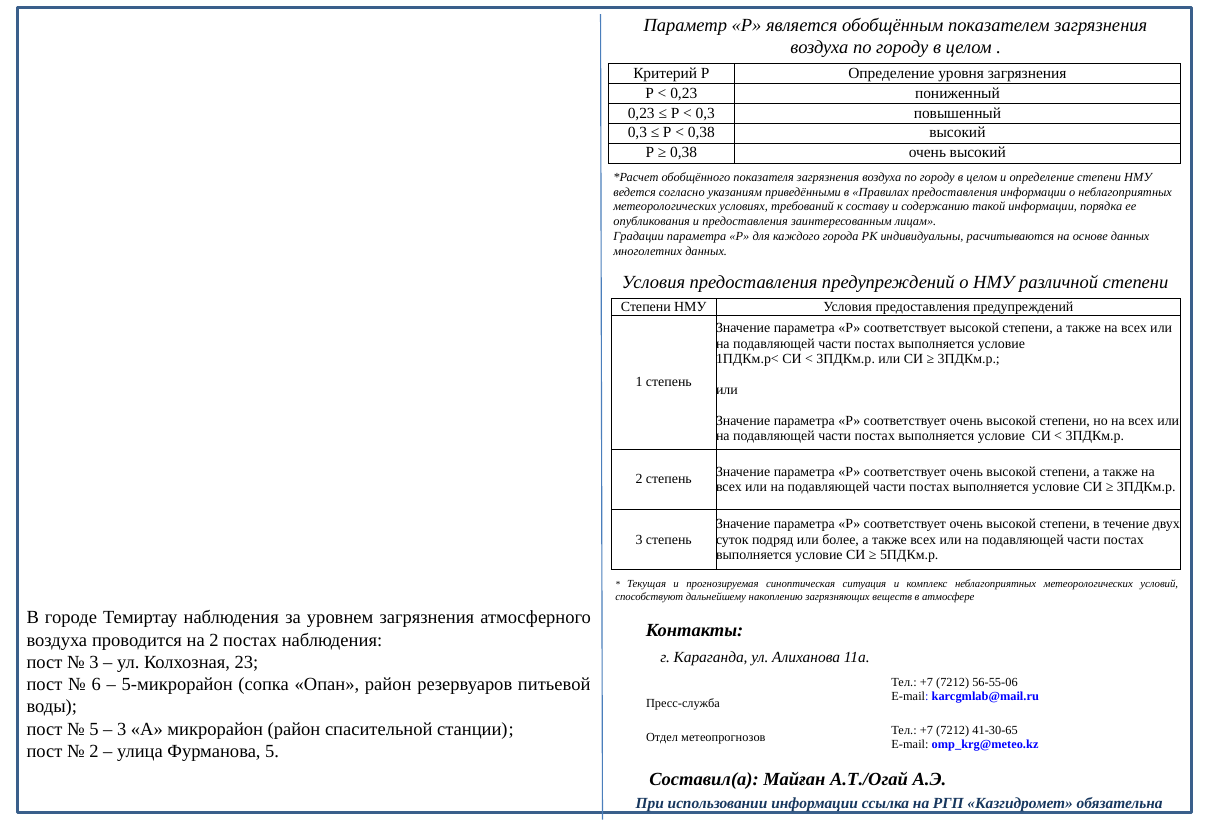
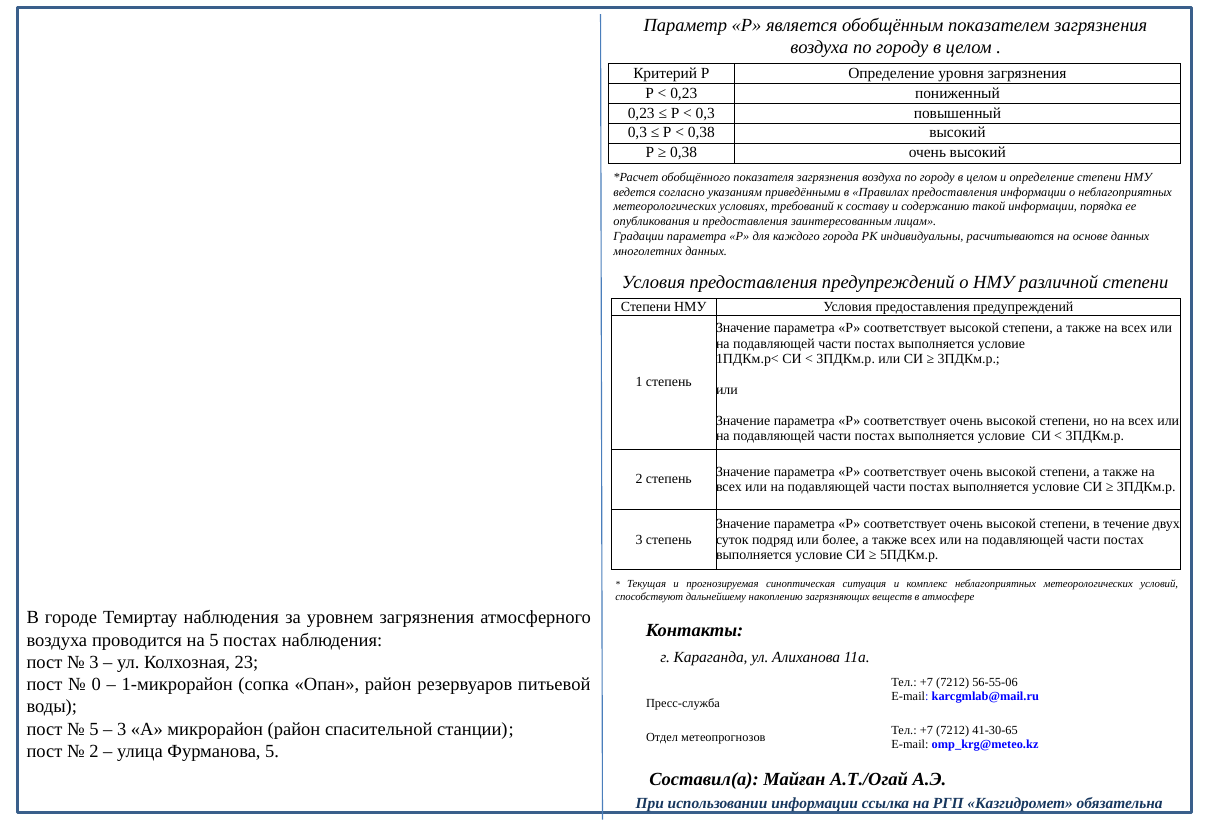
на 2: 2 -> 5
6: 6 -> 0
5-микрорайон: 5-микрорайон -> 1-микрорайон
